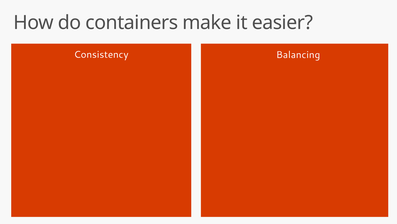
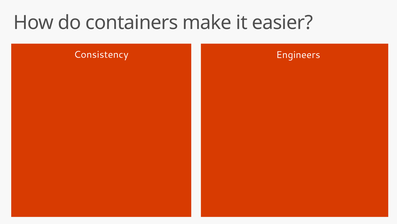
Balancing: Balancing -> Engineers
